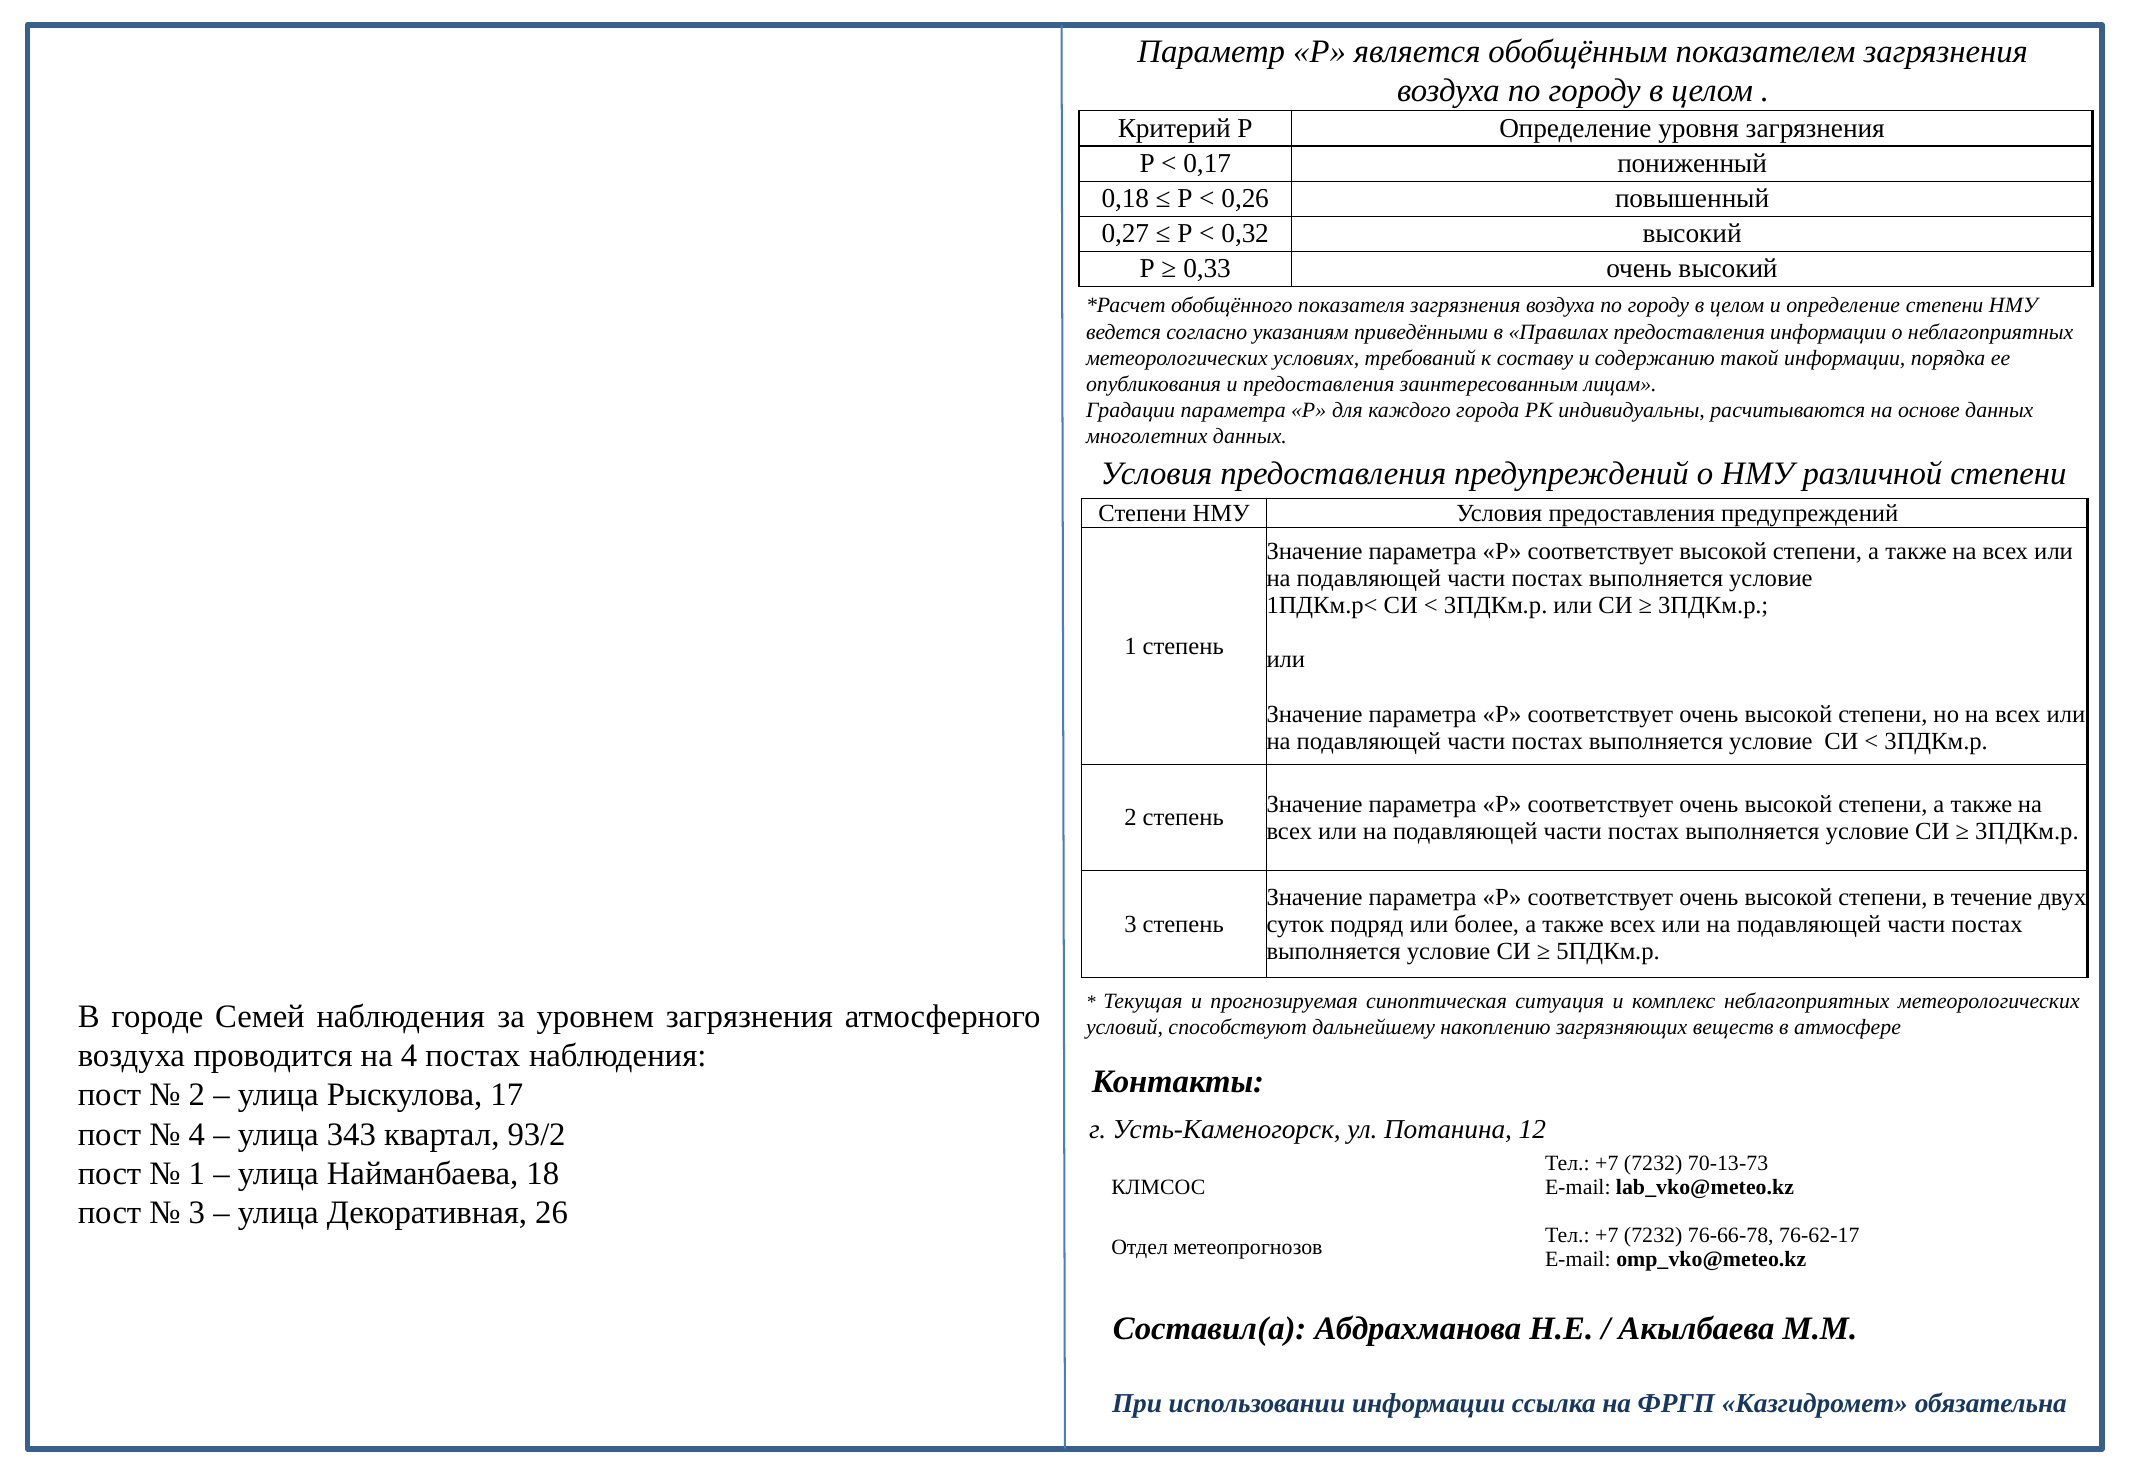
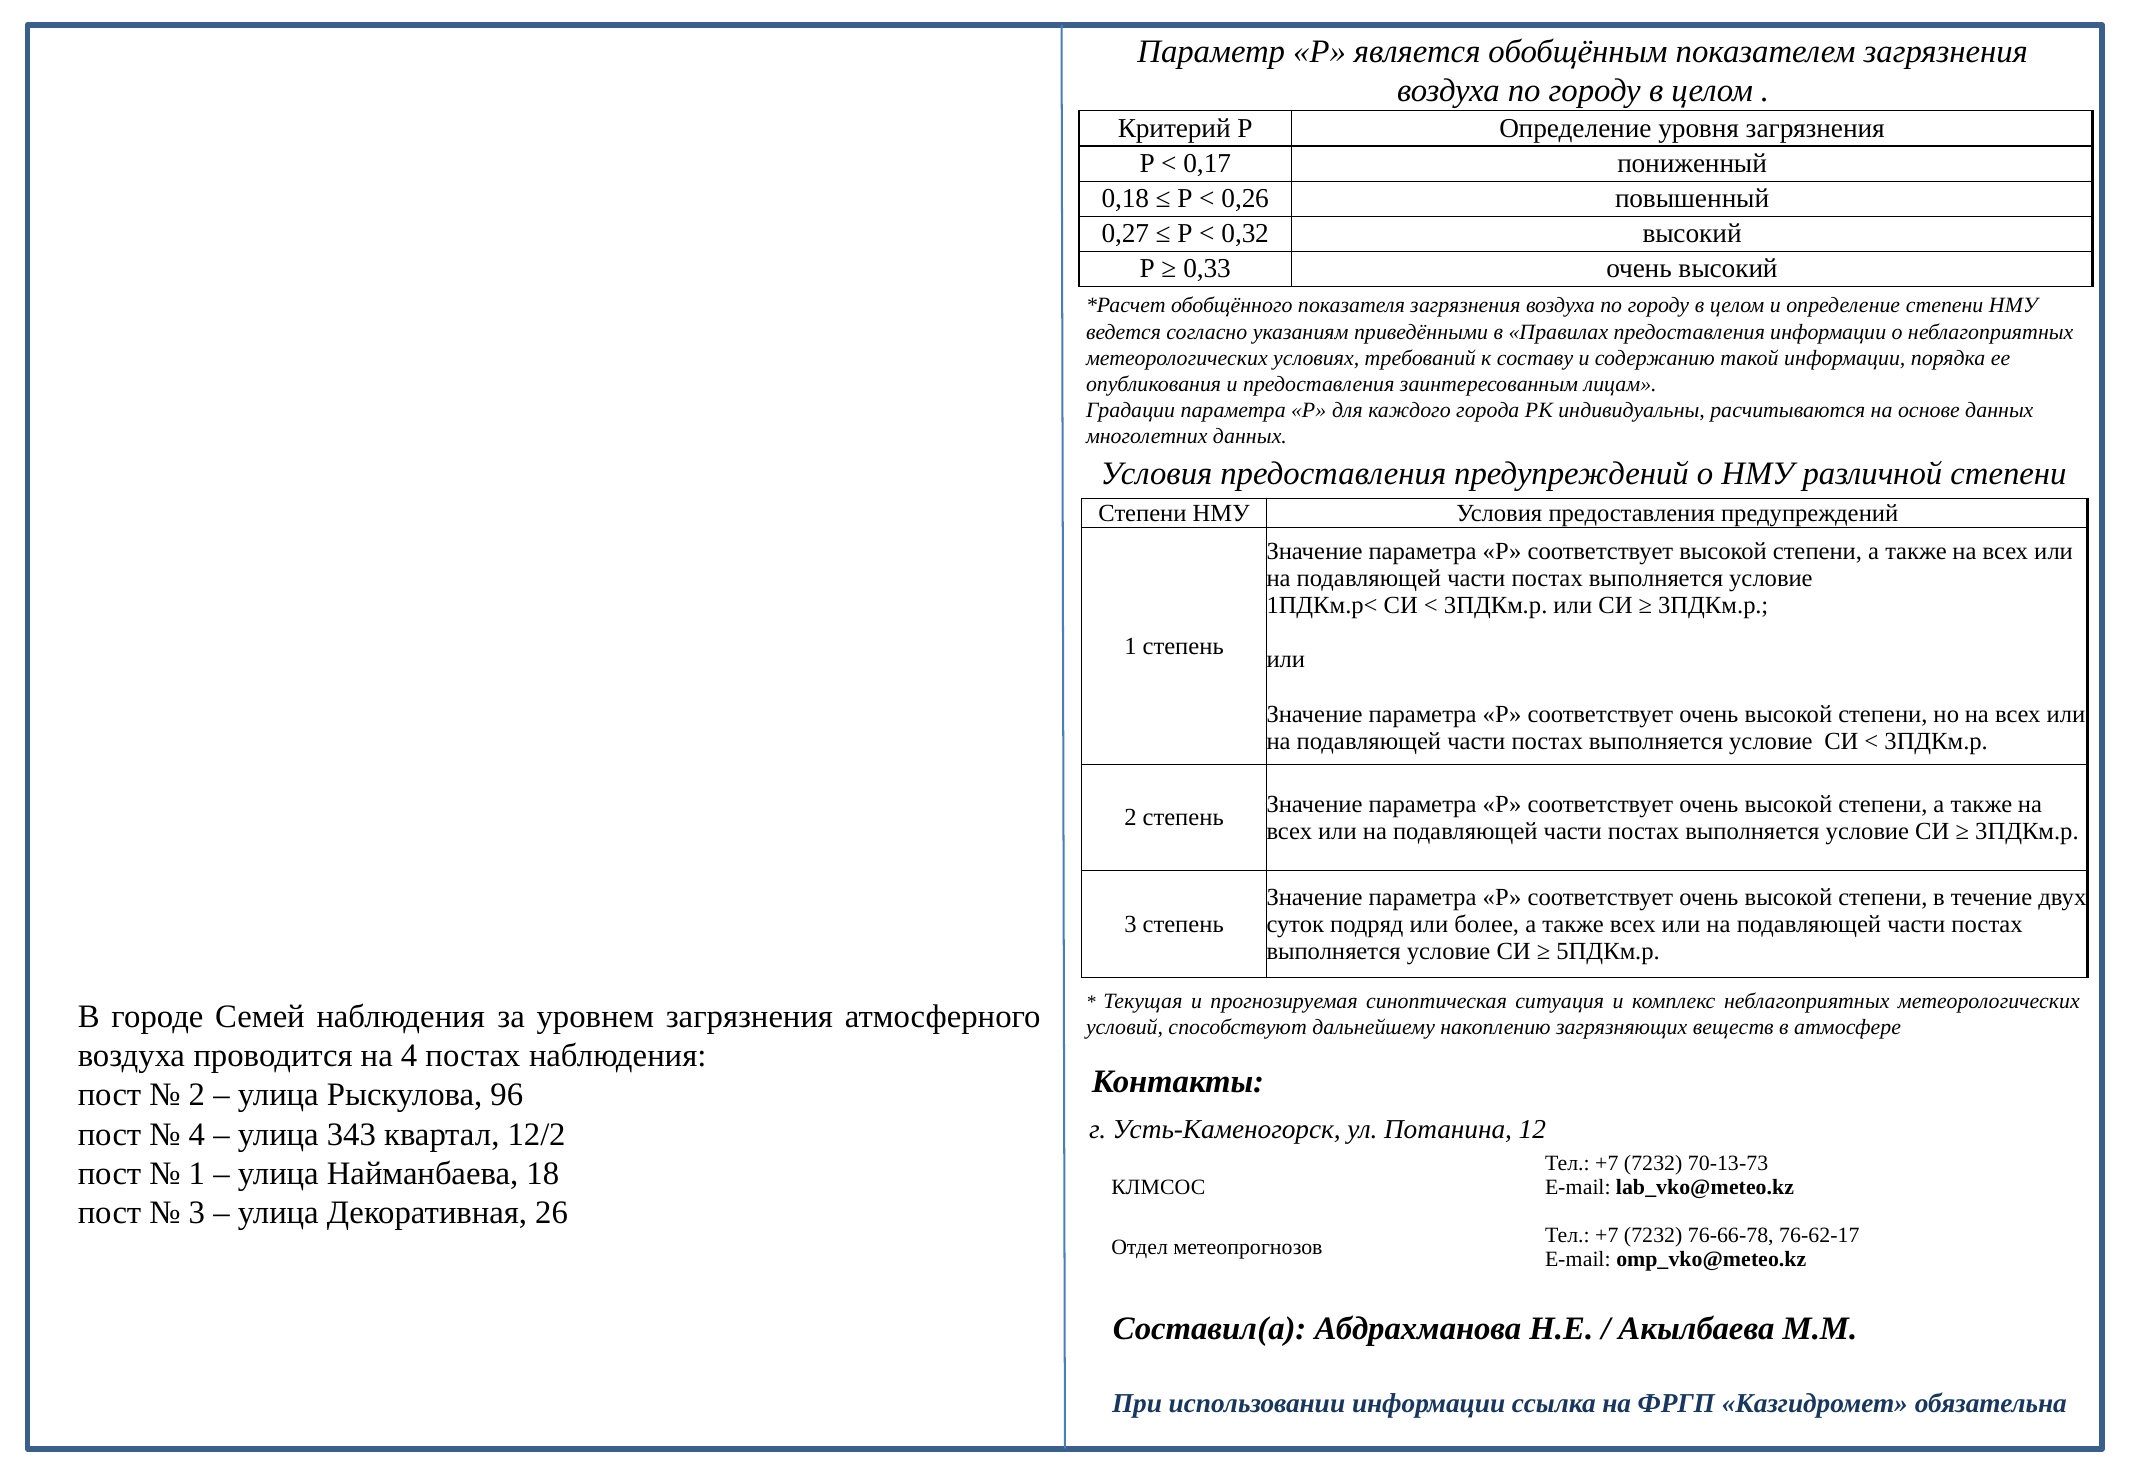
17: 17 -> 96
93/2: 93/2 -> 12/2
